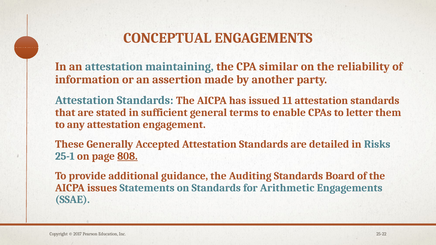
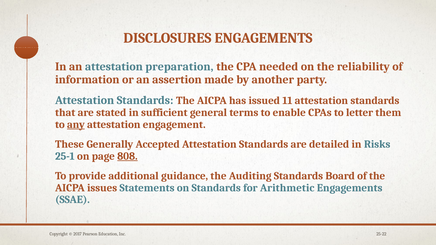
CONCEPTUAL: CONCEPTUAL -> DISCLOSURES
maintaining: maintaining -> preparation
similar: similar -> needed
any underline: none -> present
